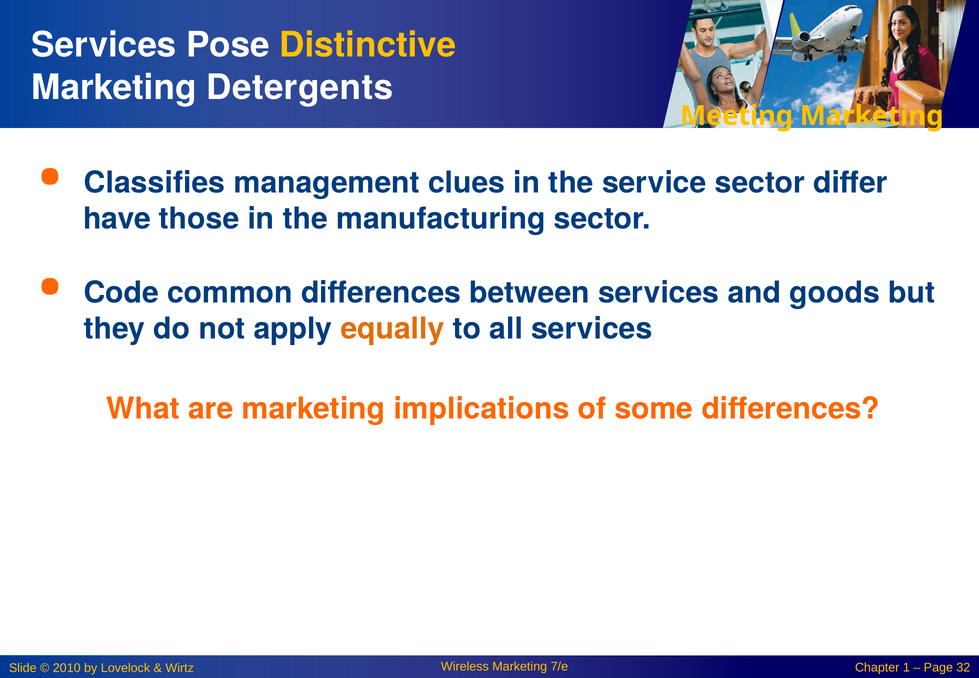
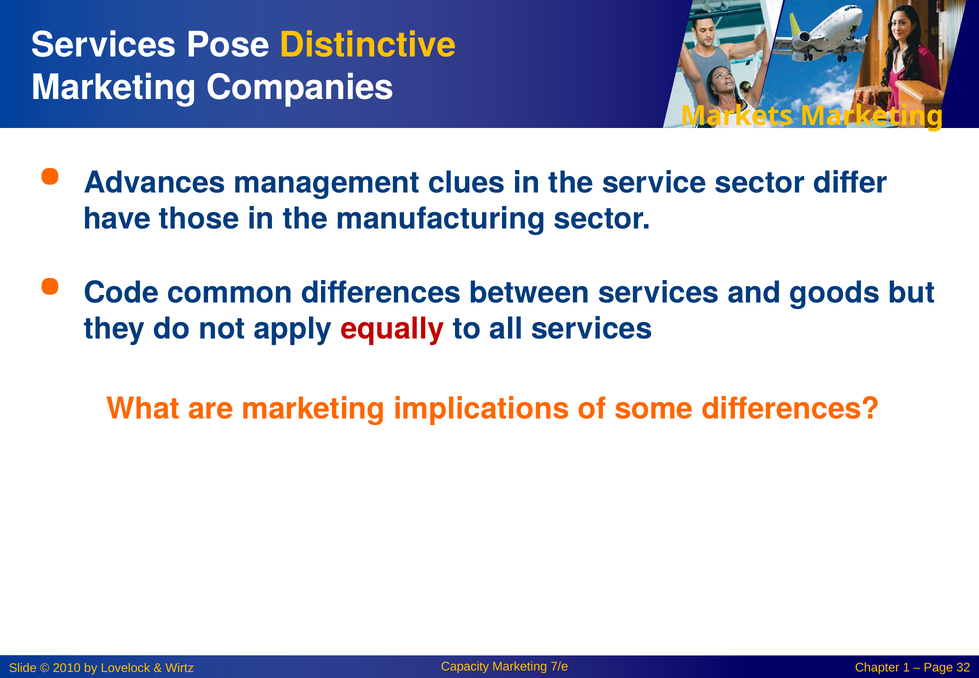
Detergents: Detergents -> Companies
Meeting: Meeting -> Markets
Classifies: Classifies -> Advances
equally colour: orange -> red
Wireless: Wireless -> Capacity
